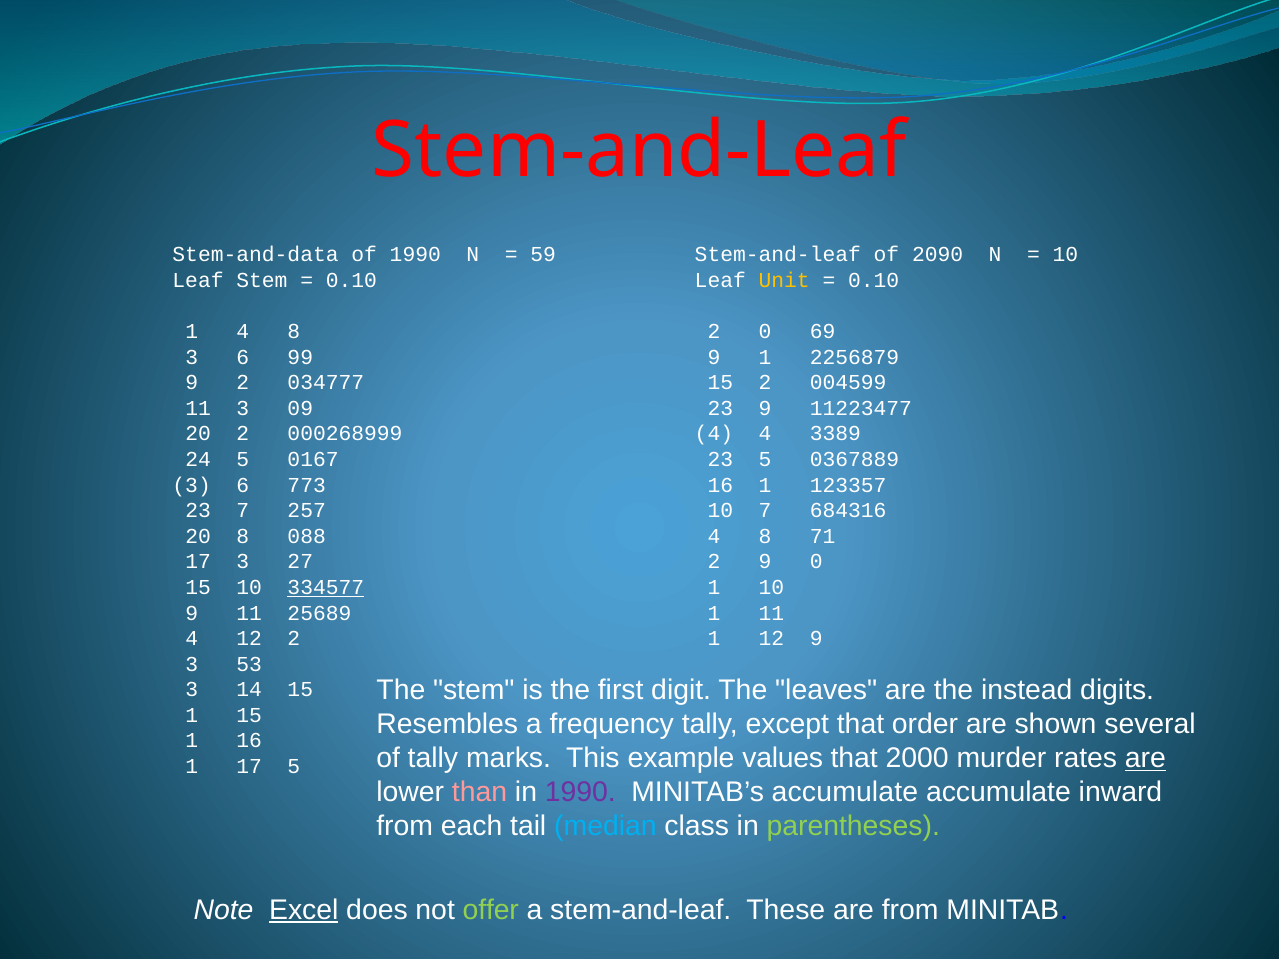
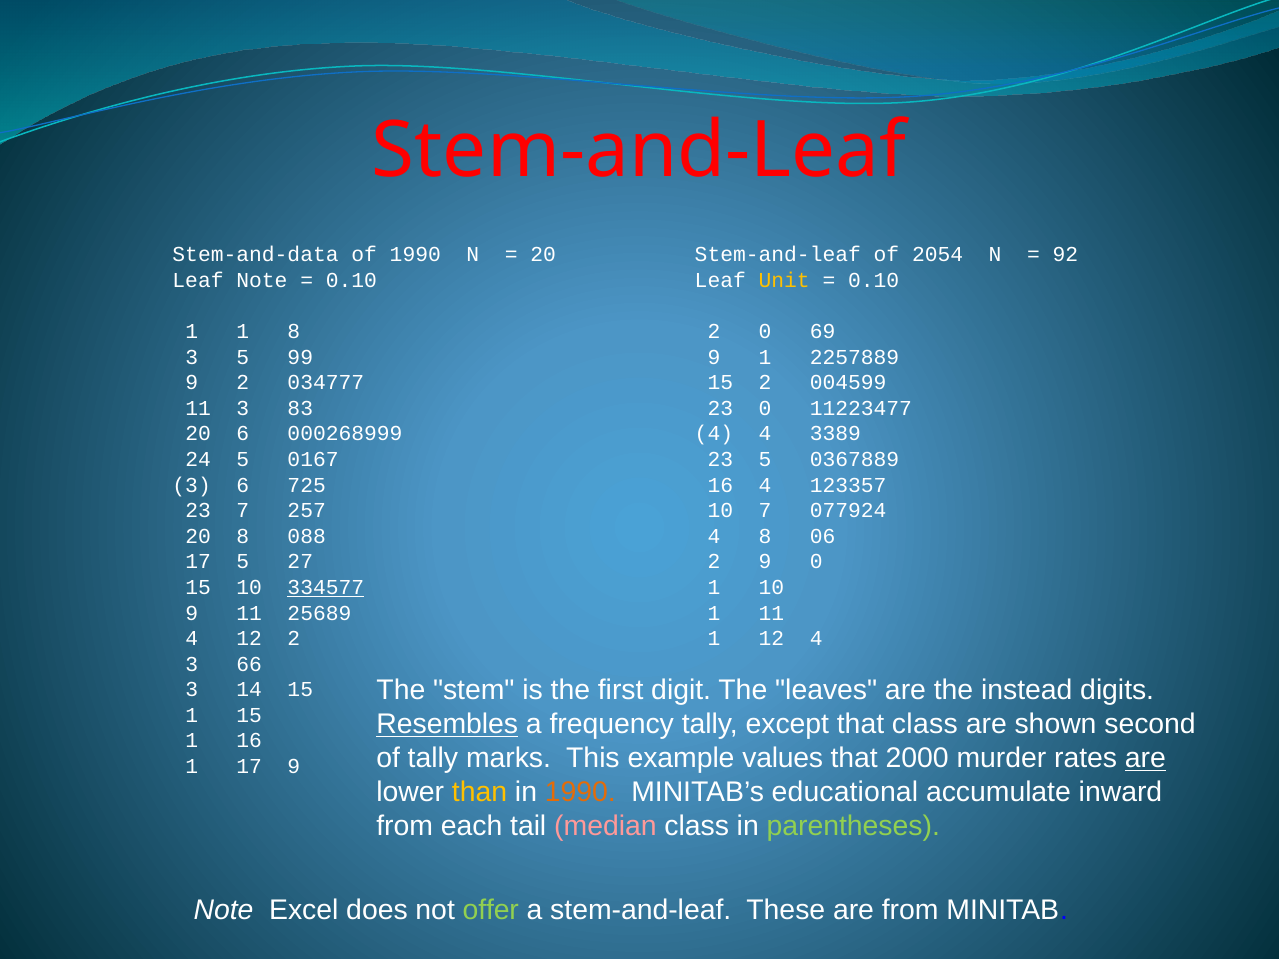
59 at (543, 255): 59 -> 20
2090: 2090 -> 2054
10 at (1065, 255): 10 -> 92
Leaf Stem: Stem -> Note
1 4: 4 -> 1
6 at (243, 357): 6 -> 5
2256879: 2256879 -> 2257889
09: 09 -> 83
23 9: 9 -> 0
20 2: 2 -> 6
773: 773 -> 725
1 at (765, 485): 1 -> 4
684316: 684316 -> 077924
71: 71 -> 06
17 3: 3 -> 5
12 9: 9 -> 4
53: 53 -> 66
Resembles underline: none -> present
that order: order -> class
several: several -> second
17 5: 5 -> 9
than colour: pink -> yellow
1990 at (580, 793) colour: purple -> orange
MINITAB’s accumulate: accumulate -> educational
median colour: light blue -> pink
Excel underline: present -> none
